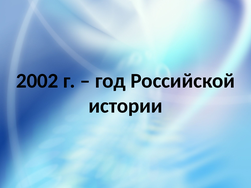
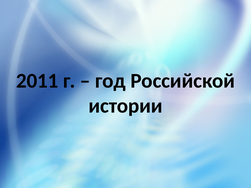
2002: 2002 -> 2011
